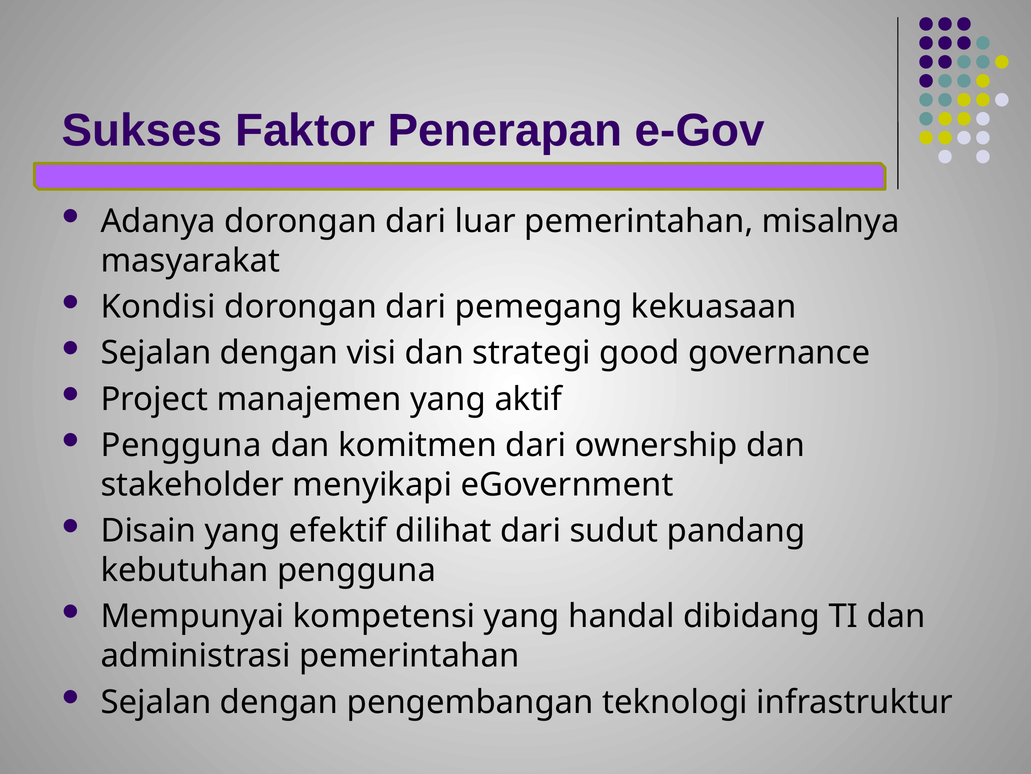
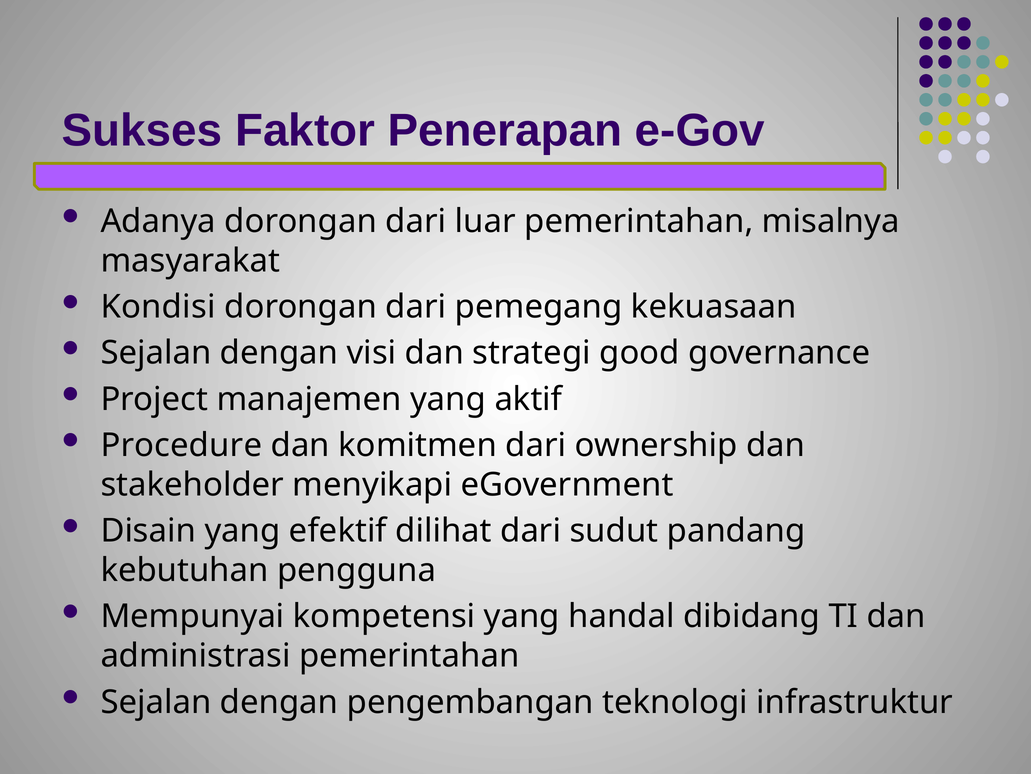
Pengguna at (181, 445): Pengguna -> Procedure
